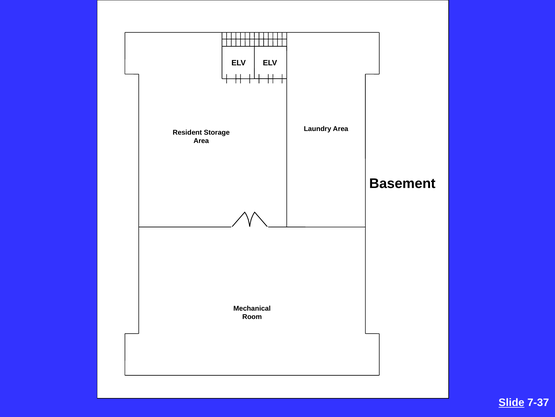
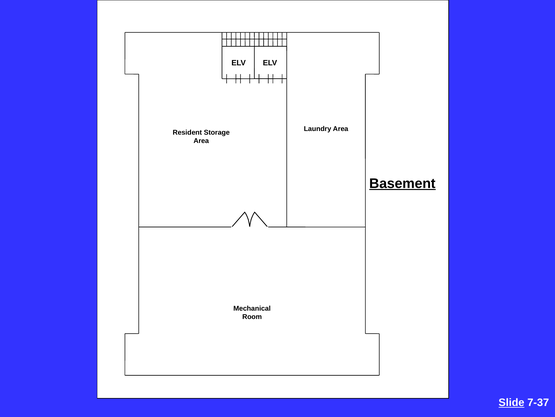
Basement underline: none -> present
